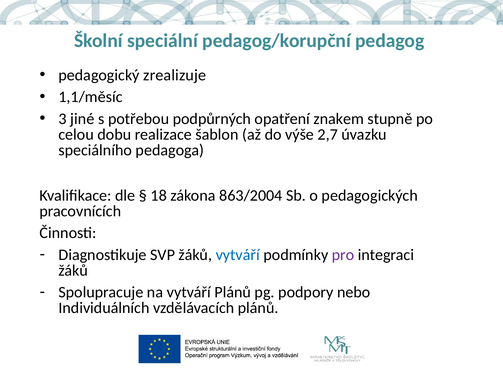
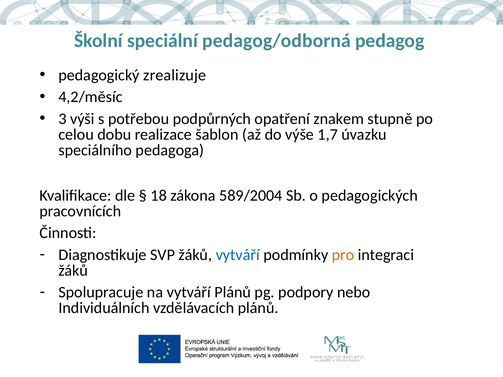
pedagog/korupční: pedagog/korupční -> pedagog/odborná
1,1/měsíc: 1,1/měsíc -> 4,2/měsíc
jiné: jiné -> výši
2,7: 2,7 -> 1,7
863/2004: 863/2004 -> 589/2004
pro colour: purple -> orange
